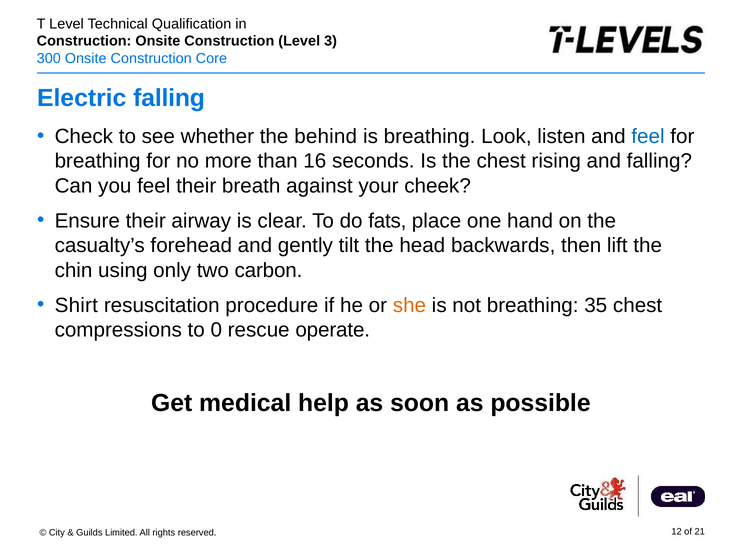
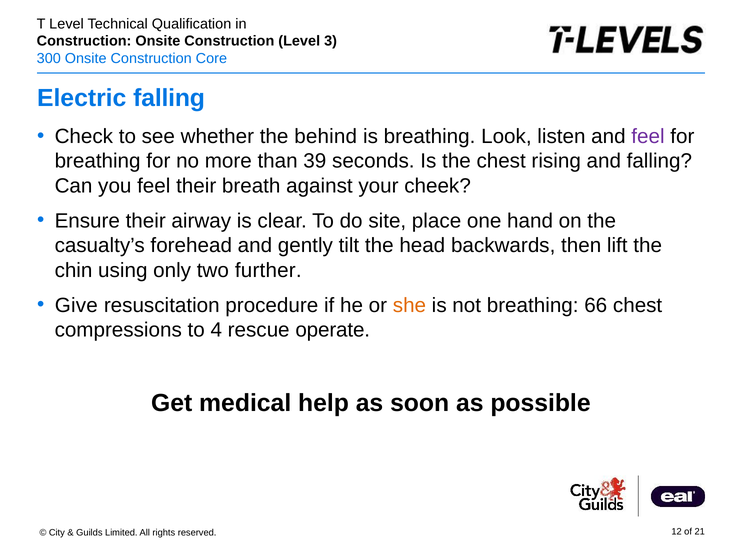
feel at (648, 137) colour: blue -> purple
16: 16 -> 39
fats: fats -> site
carbon: carbon -> further
Shirt: Shirt -> Give
35: 35 -> 66
0: 0 -> 4
